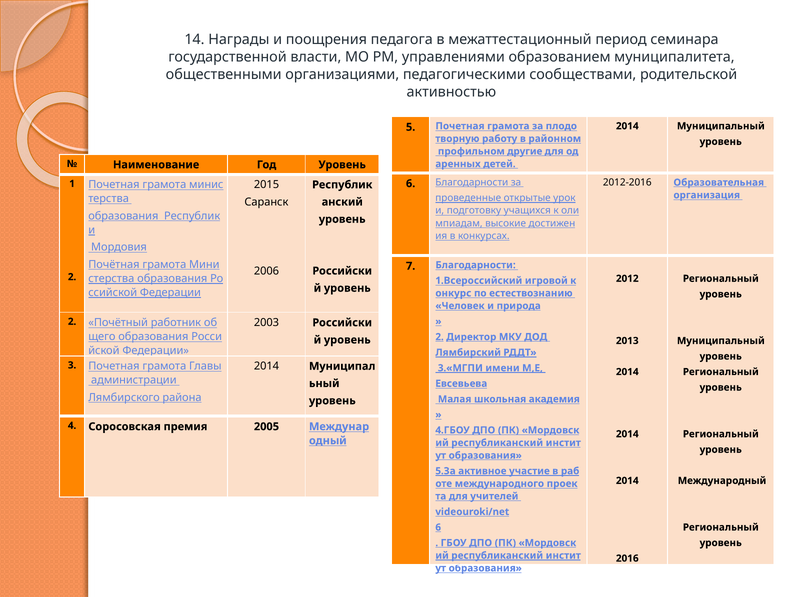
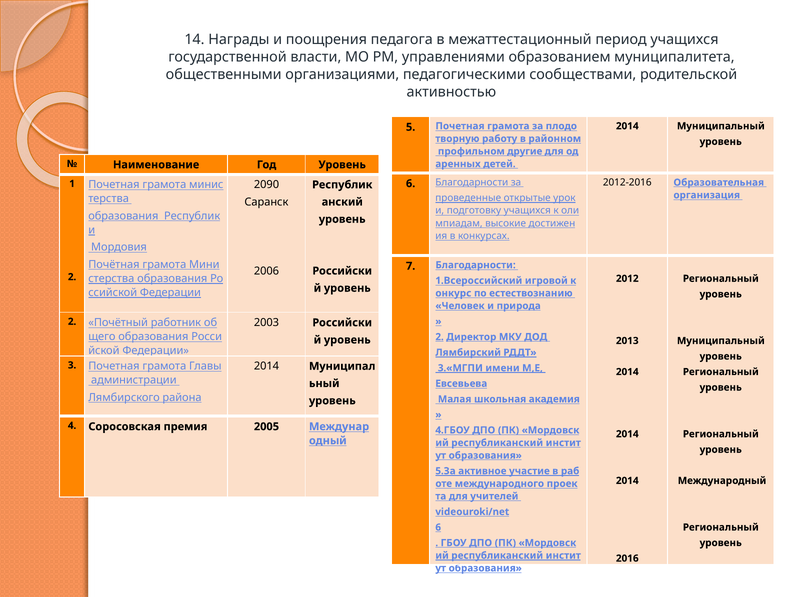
период семинара: семинара -> учащихся
2015: 2015 -> 2090
